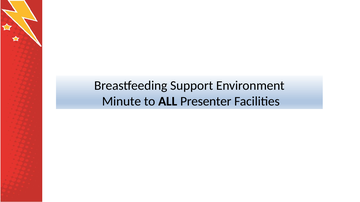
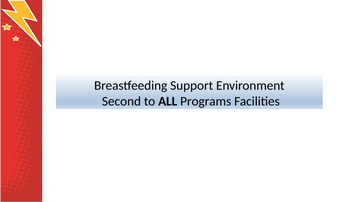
Minute: Minute -> Second
Presenter: Presenter -> Programs
